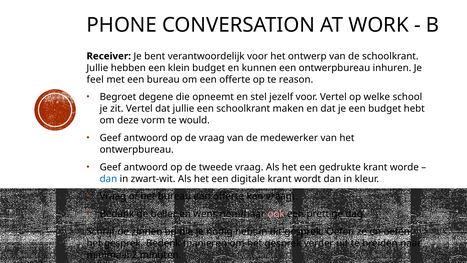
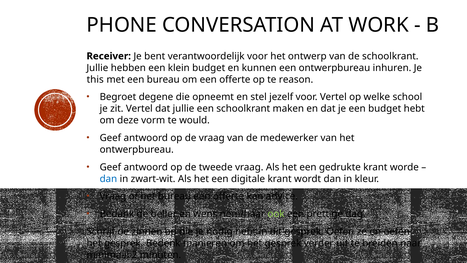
feel: feel -> this
vraagt: vraagt -> advice
ook colour: pink -> light green
